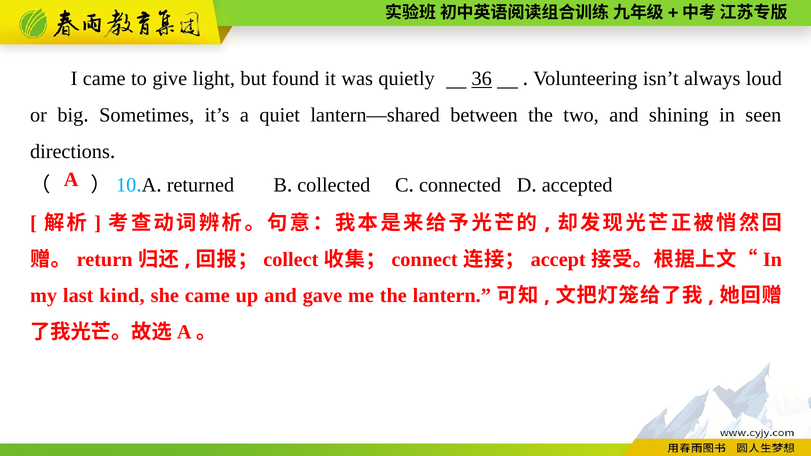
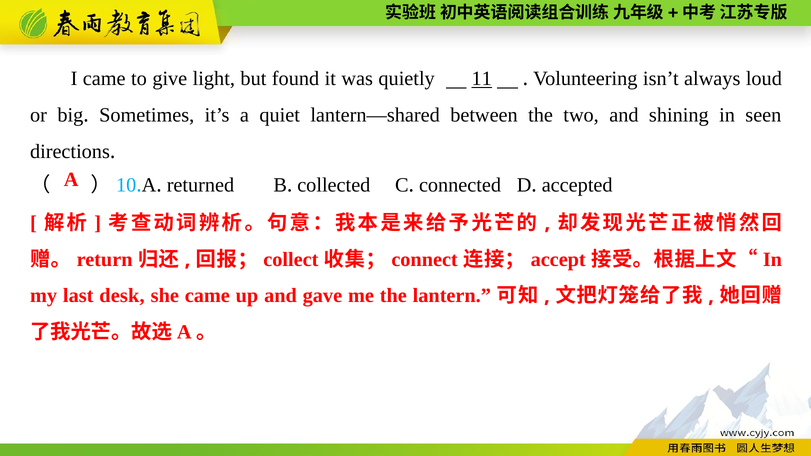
36: 36 -> 11
kind: kind -> desk
